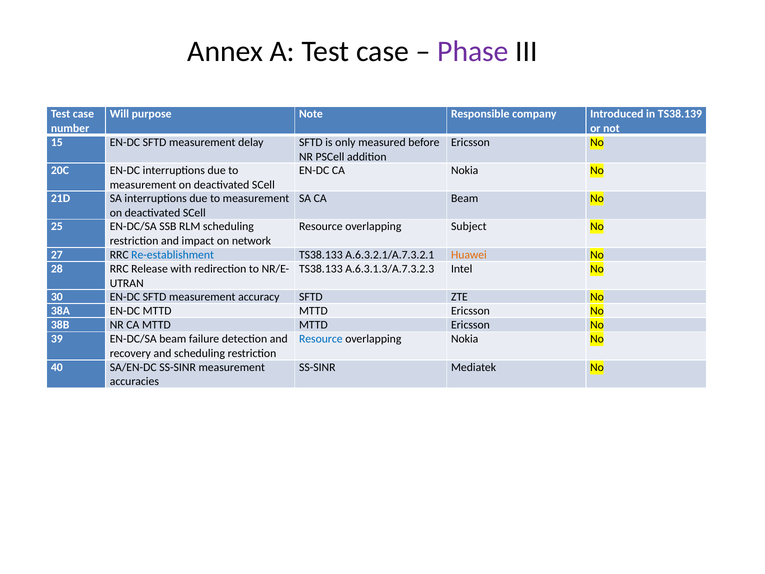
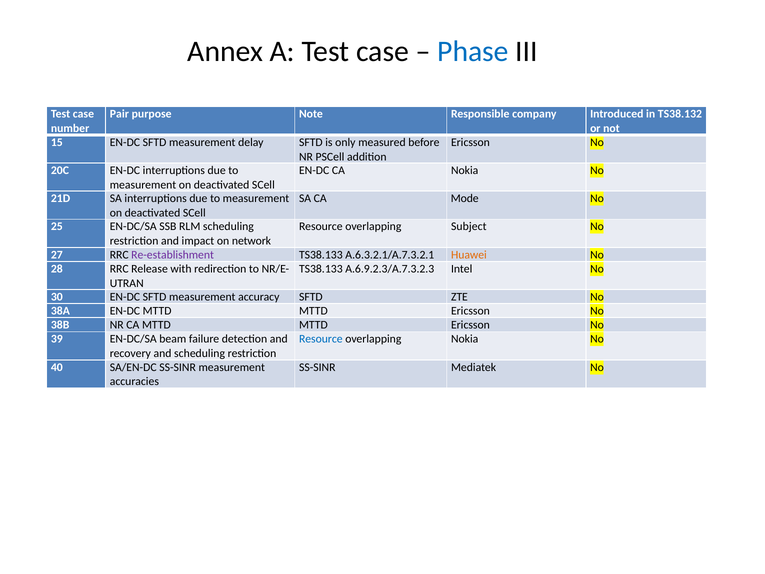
Phase colour: purple -> blue
Will: Will -> Pair
TS38.139: TS38.139 -> TS38.132
CA Beam: Beam -> Mode
Re-establishment colour: blue -> purple
A.6.3.1.3/A.7.3.2.3: A.6.3.1.3/A.7.3.2.3 -> A.6.9.2.3/A.7.3.2.3
